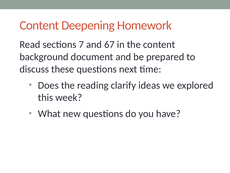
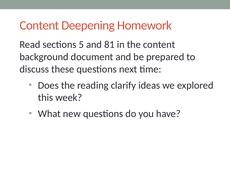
7: 7 -> 5
67: 67 -> 81
